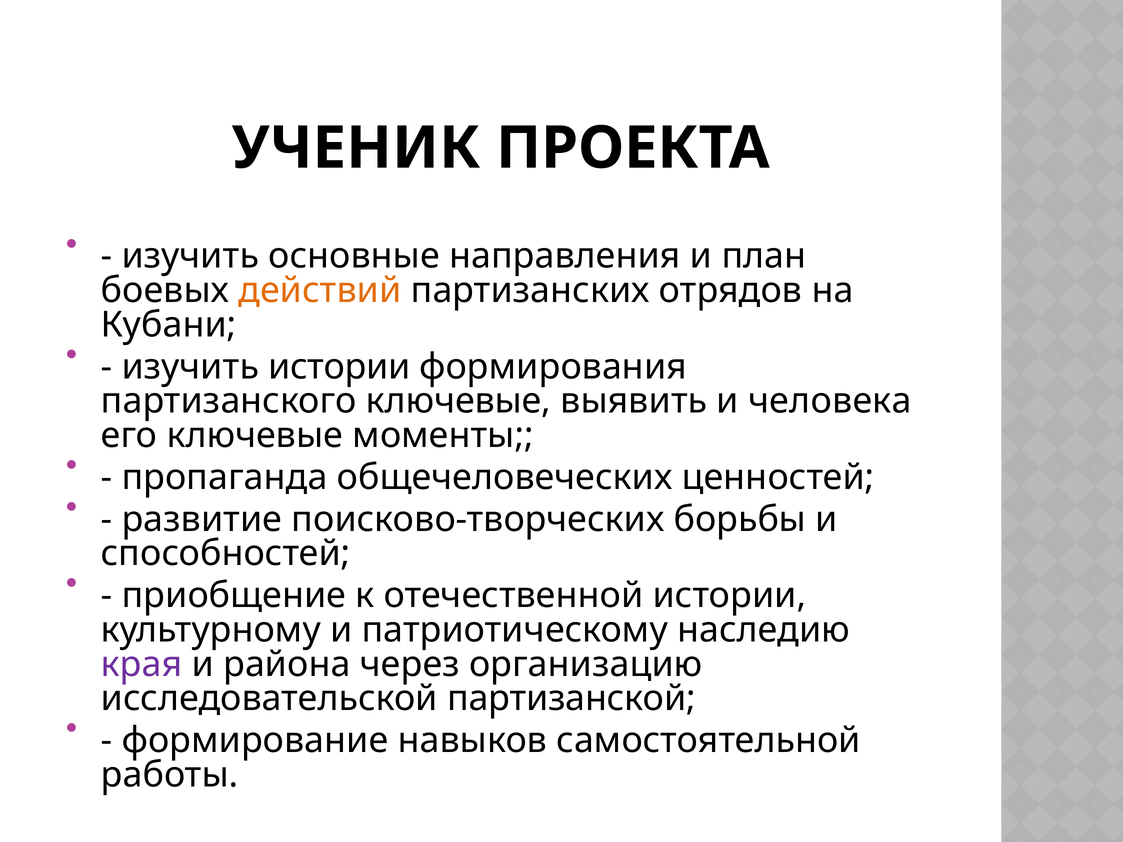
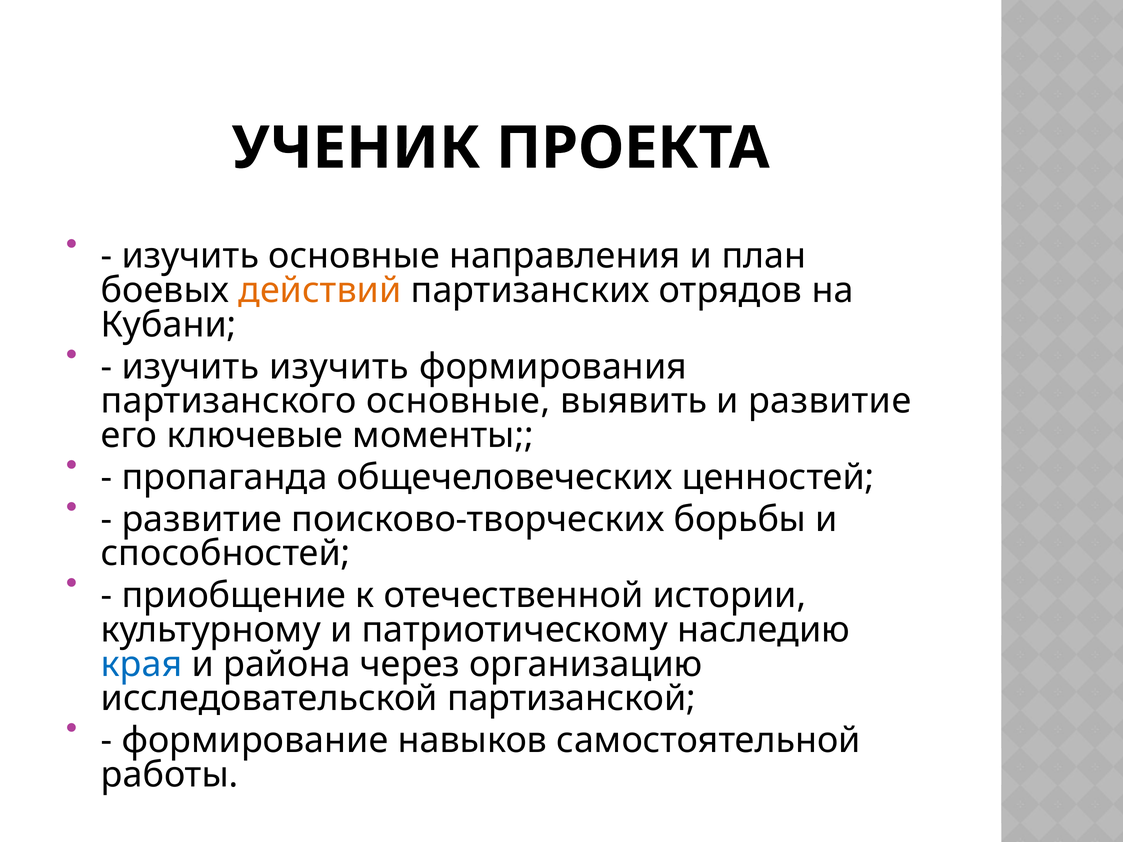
изучить истории: истории -> изучить
партизанского ключевые: ключевые -> основные
и человека: человека -> развитие
края colour: purple -> blue
